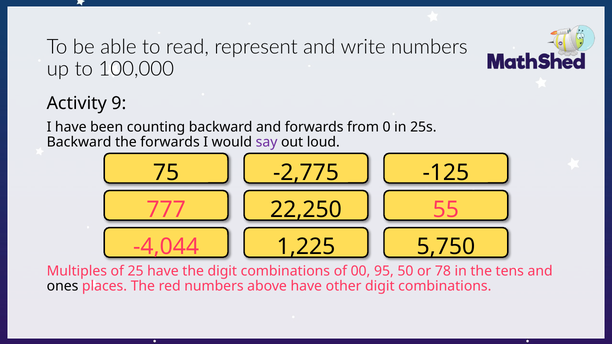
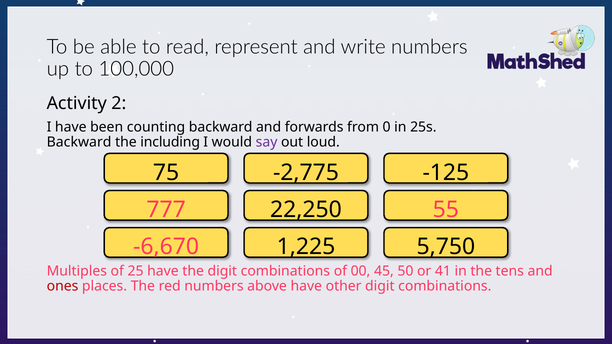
9: 9 -> 2
the forwards: forwards -> including
-4,044: -4,044 -> -6,670
95: 95 -> 45
78: 78 -> 41
ones colour: black -> red
